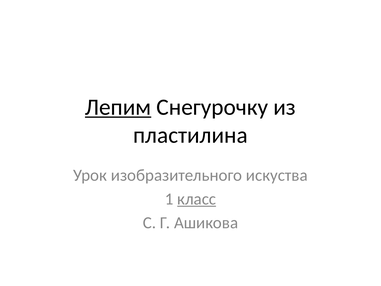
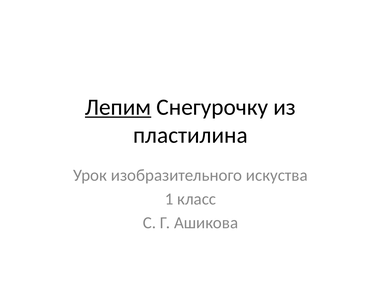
класс underline: present -> none
